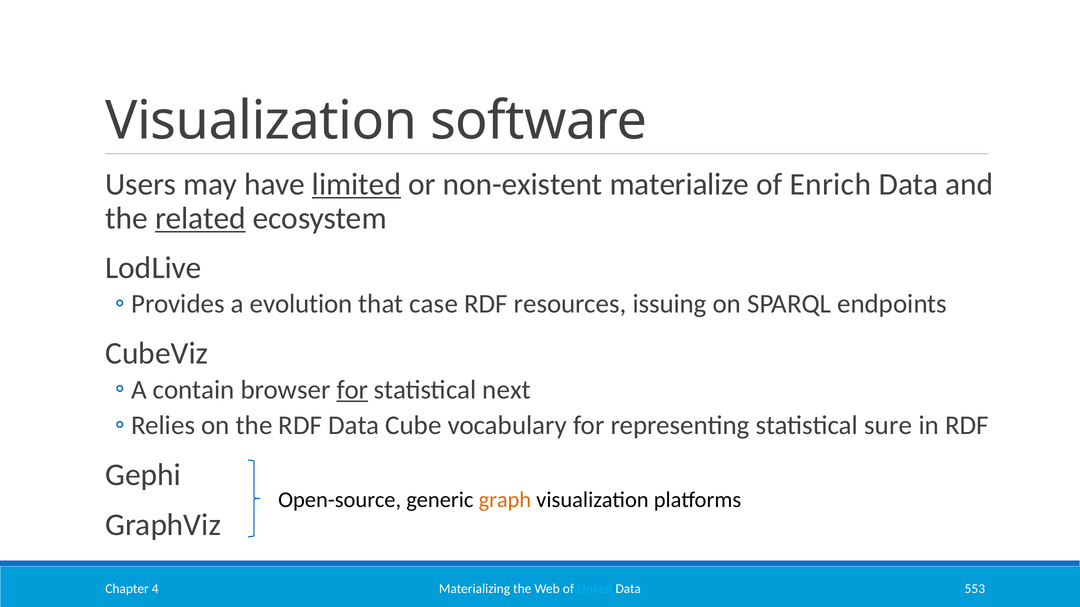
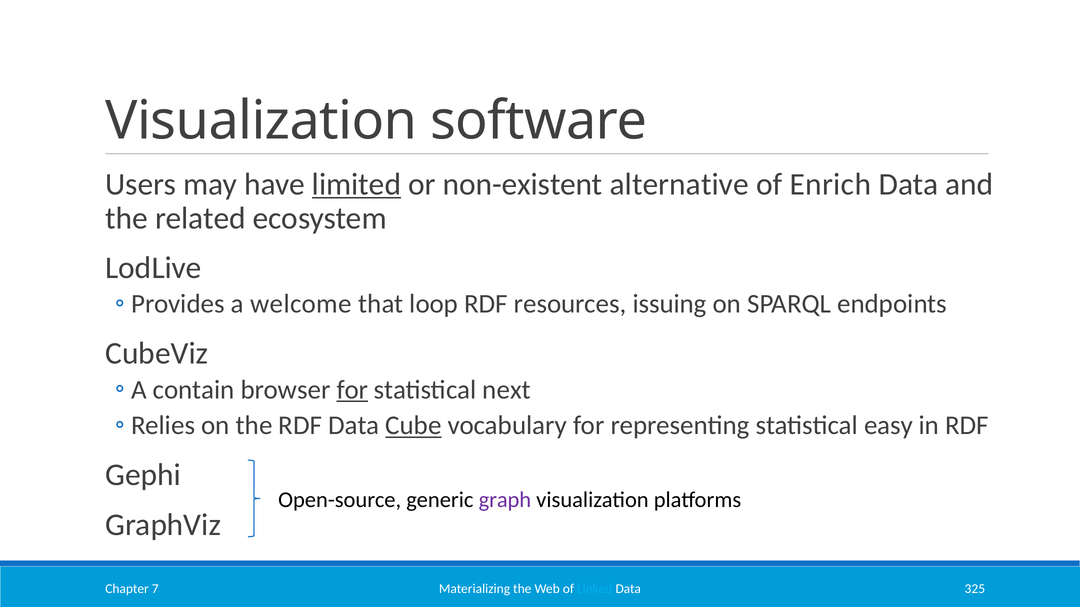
materialize: materialize -> alternative
related underline: present -> none
evolution: evolution -> welcome
case: case -> loop
Cube underline: none -> present
sure: sure -> easy
graph colour: orange -> purple
553: 553 -> 325
4: 4 -> 7
